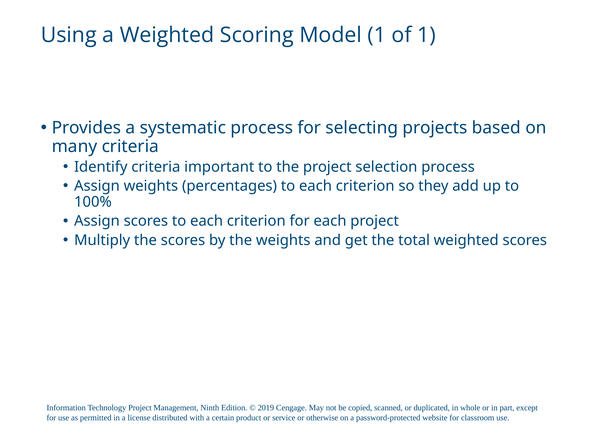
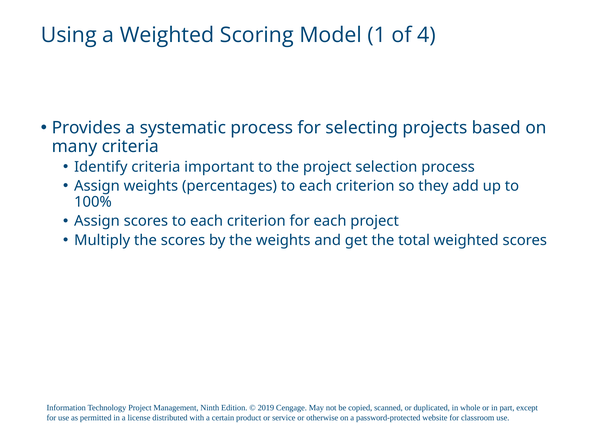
of 1: 1 -> 4
